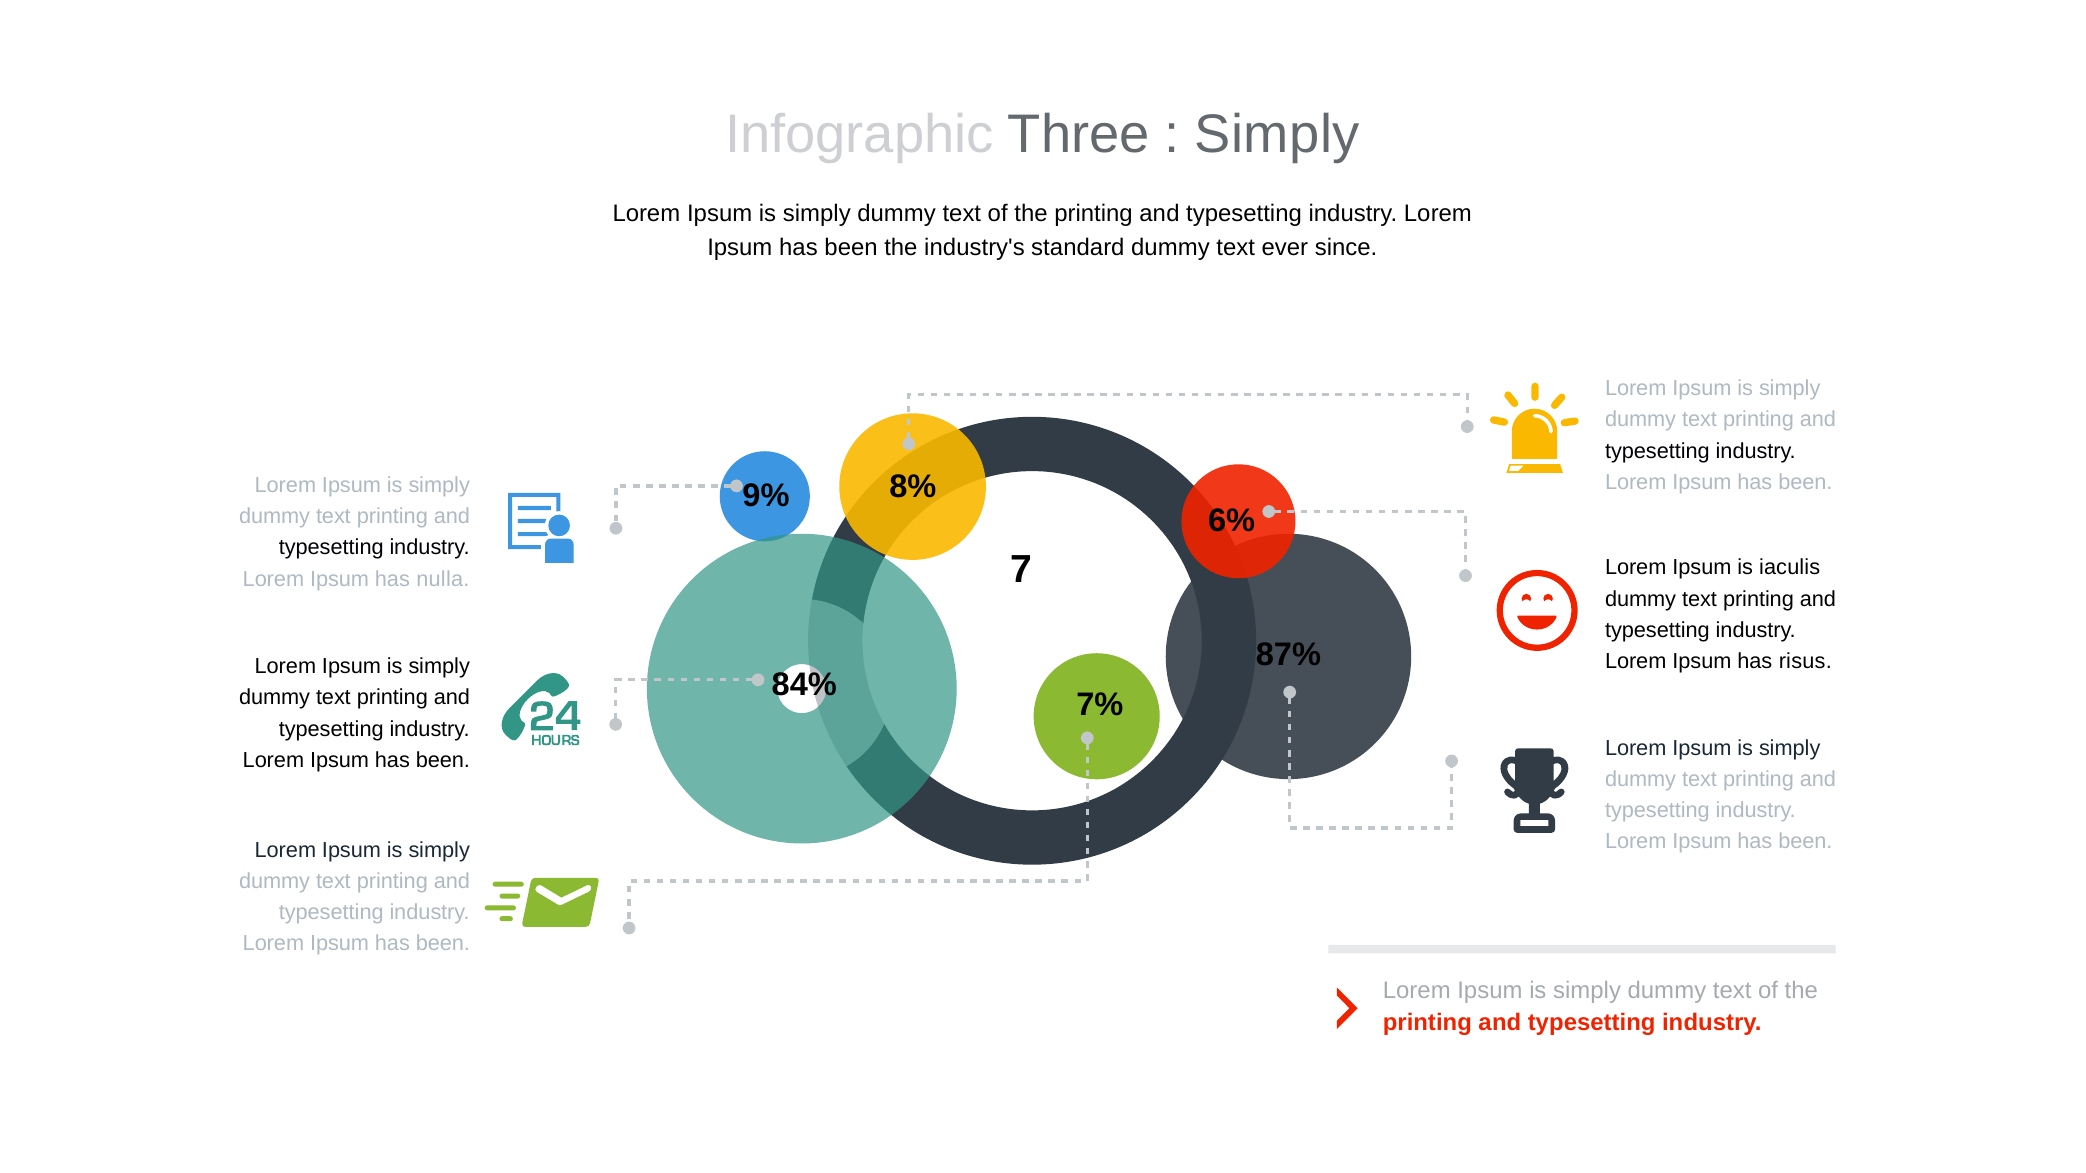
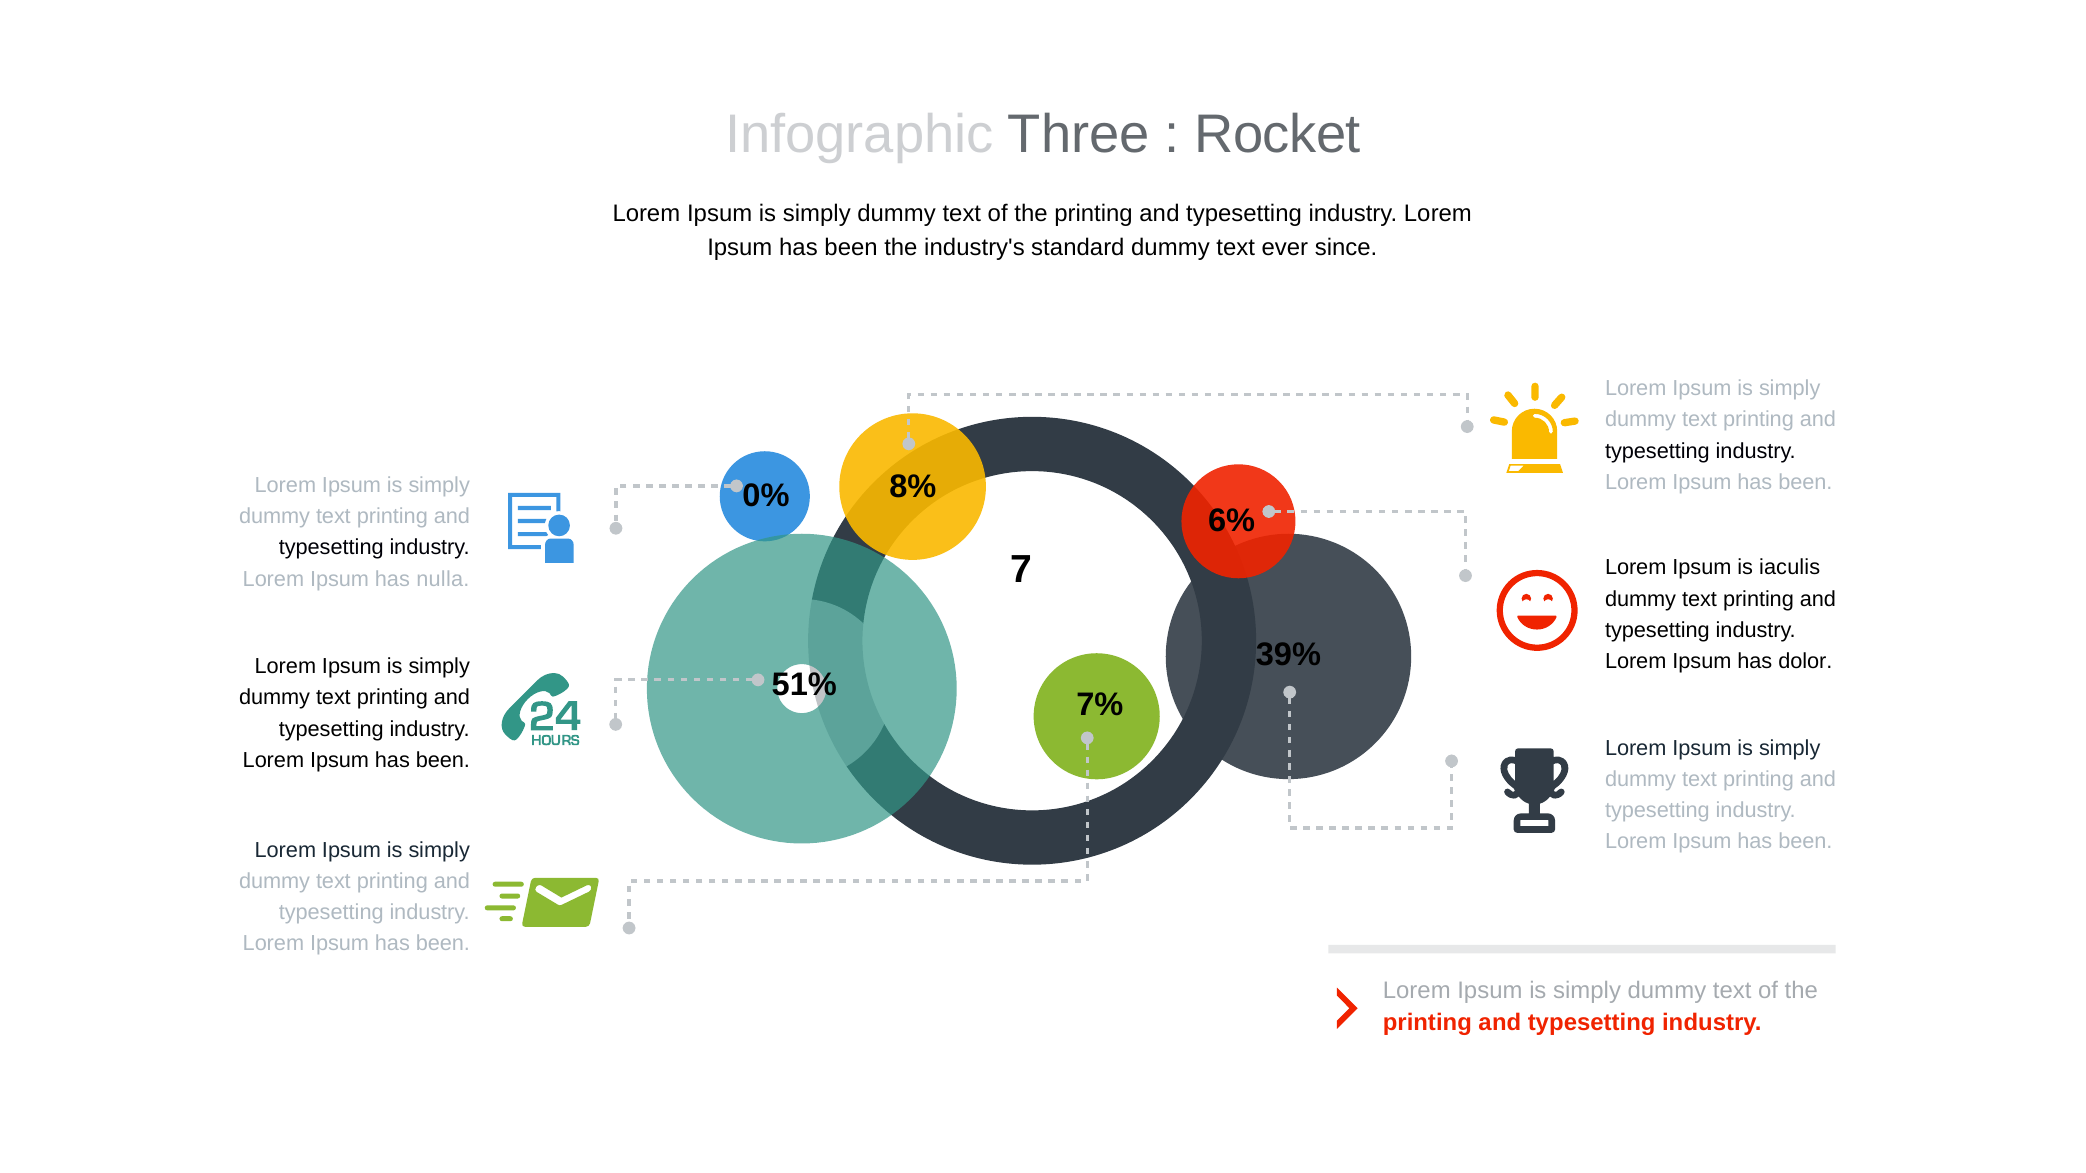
Simply at (1277, 135): Simply -> Rocket
9%: 9% -> 0%
87%: 87% -> 39%
risus: risus -> dolor
84%: 84% -> 51%
